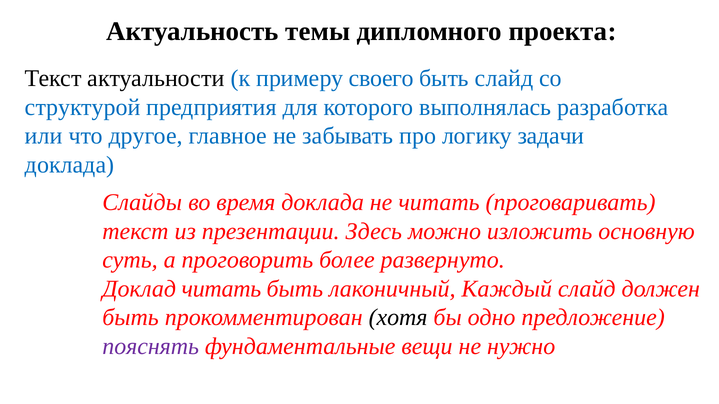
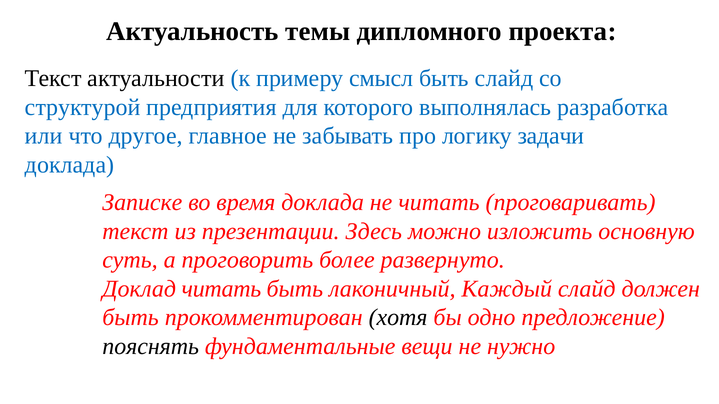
своего: своего -> смысл
Слайды: Слайды -> Записке
пояснять colour: purple -> black
